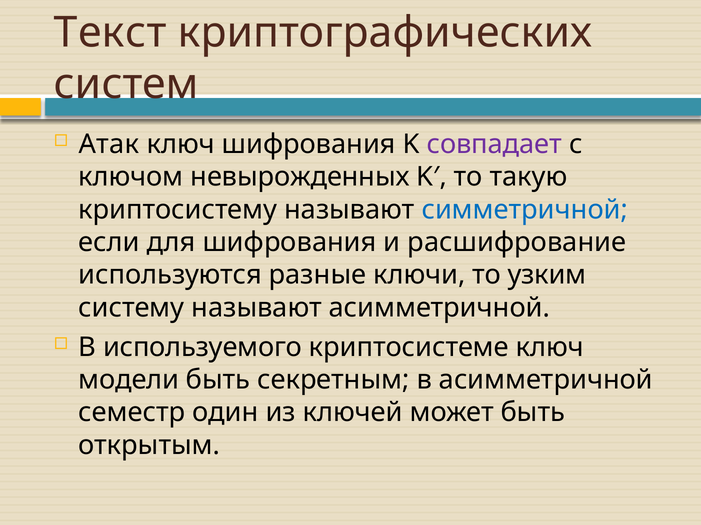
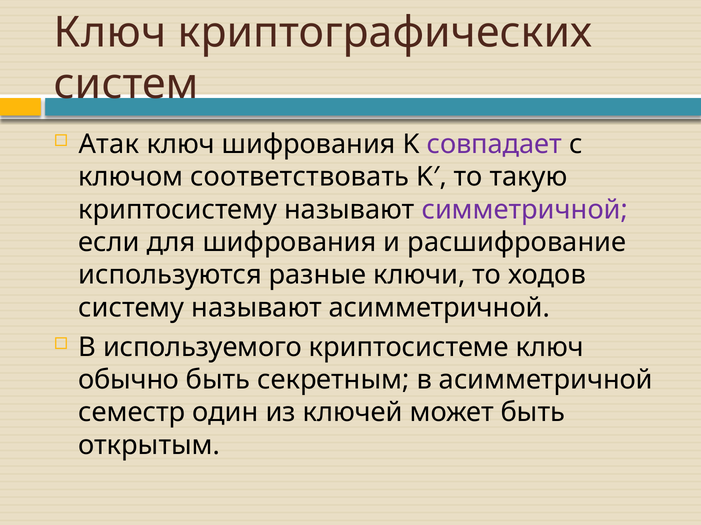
Текст at (110, 33): Текст -> Ключ
невырожденных: невырожденных -> соответствовать
симметричной colour: blue -> purple
узким: узким -> ходов
модели: модели -> обычно
